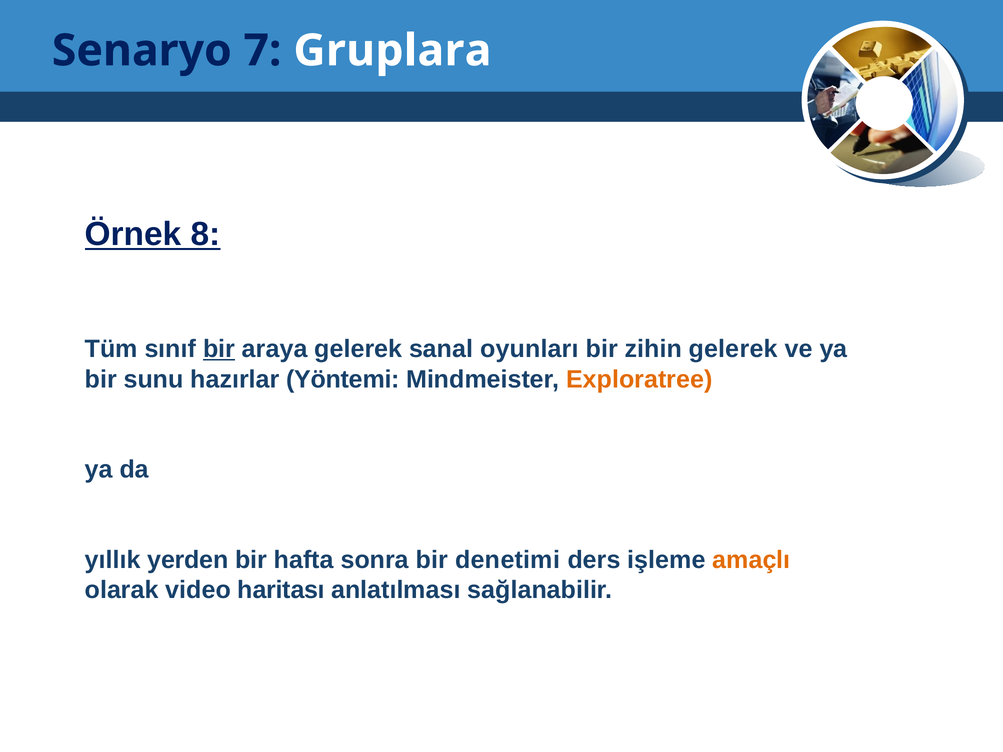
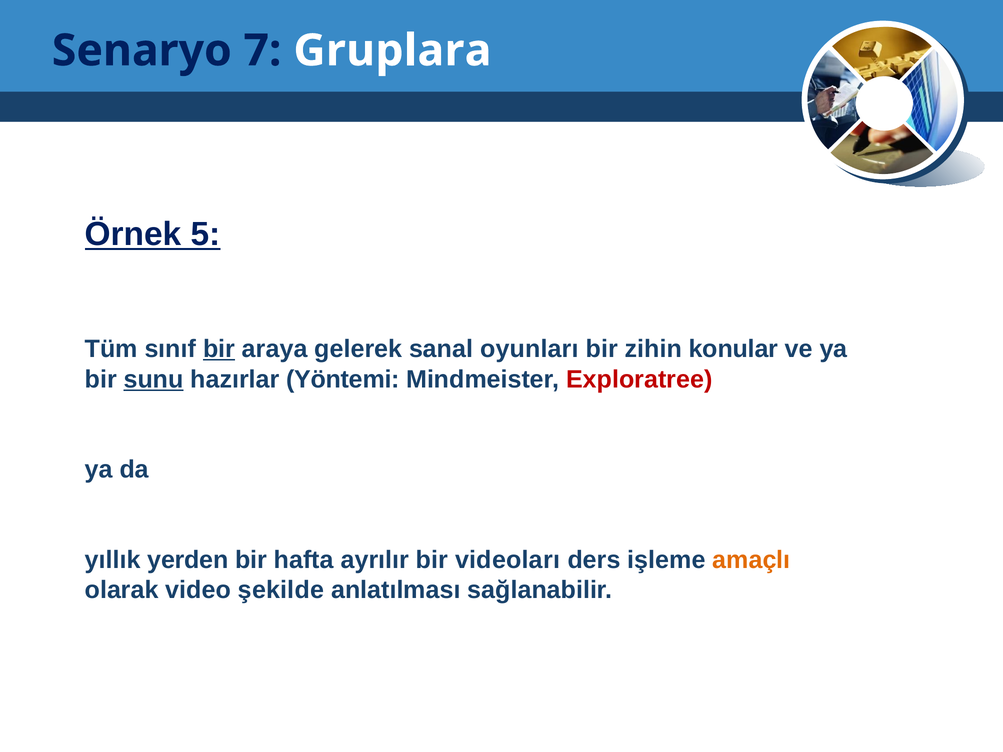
8: 8 -> 5
zihin gelerek: gelerek -> konular
sunu underline: none -> present
Exploratree colour: orange -> red
sonra: sonra -> ayrılır
denetimi: denetimi -> videoları
haritası: haritası -> şekilde
